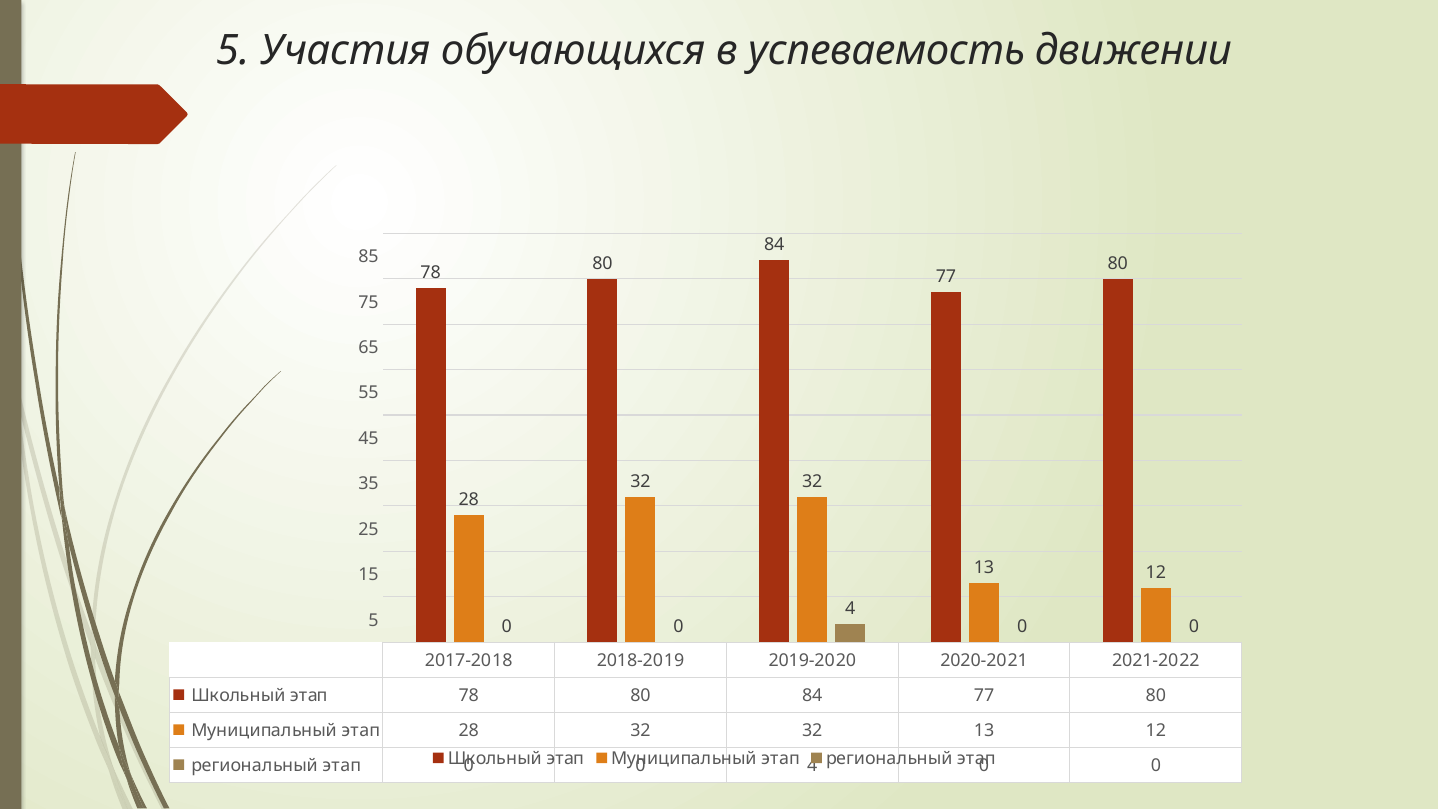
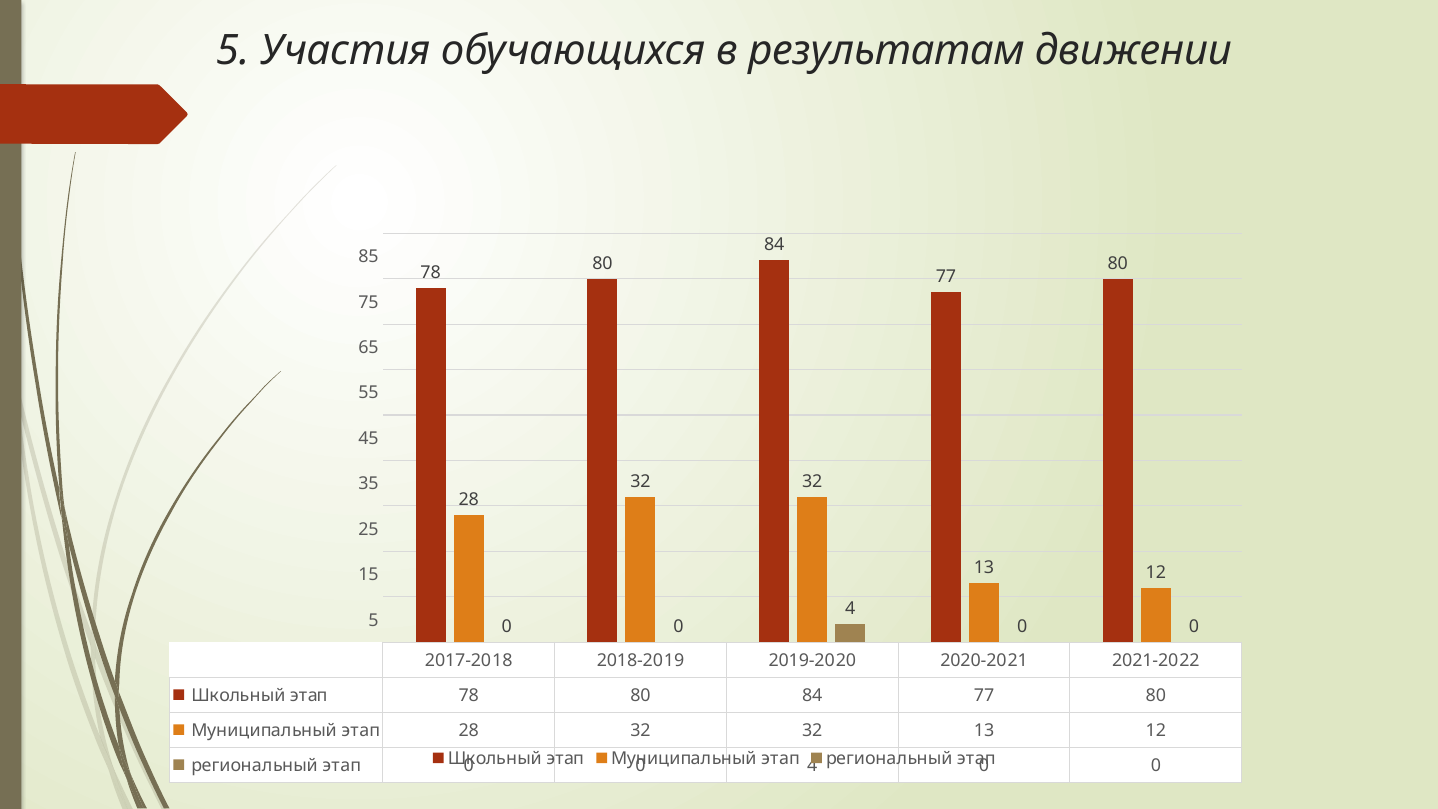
успеваемость: успеваемость -> результатам
